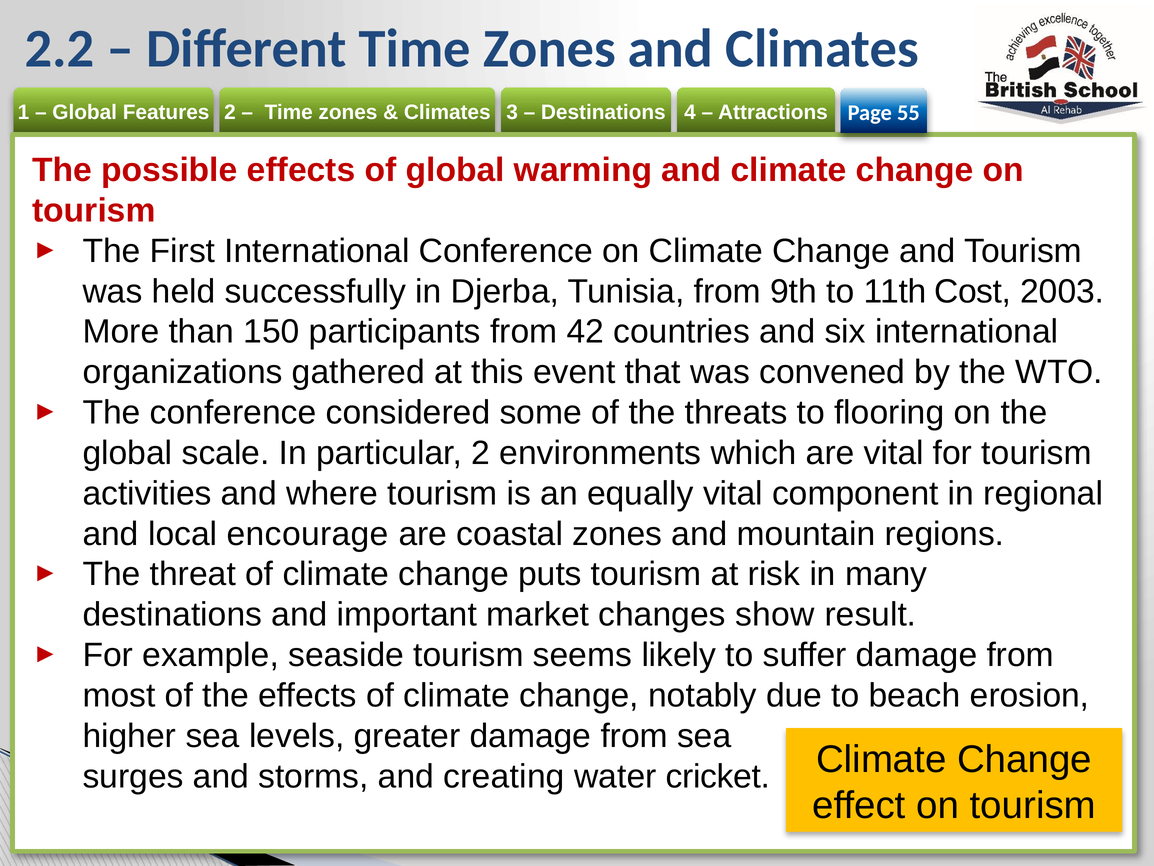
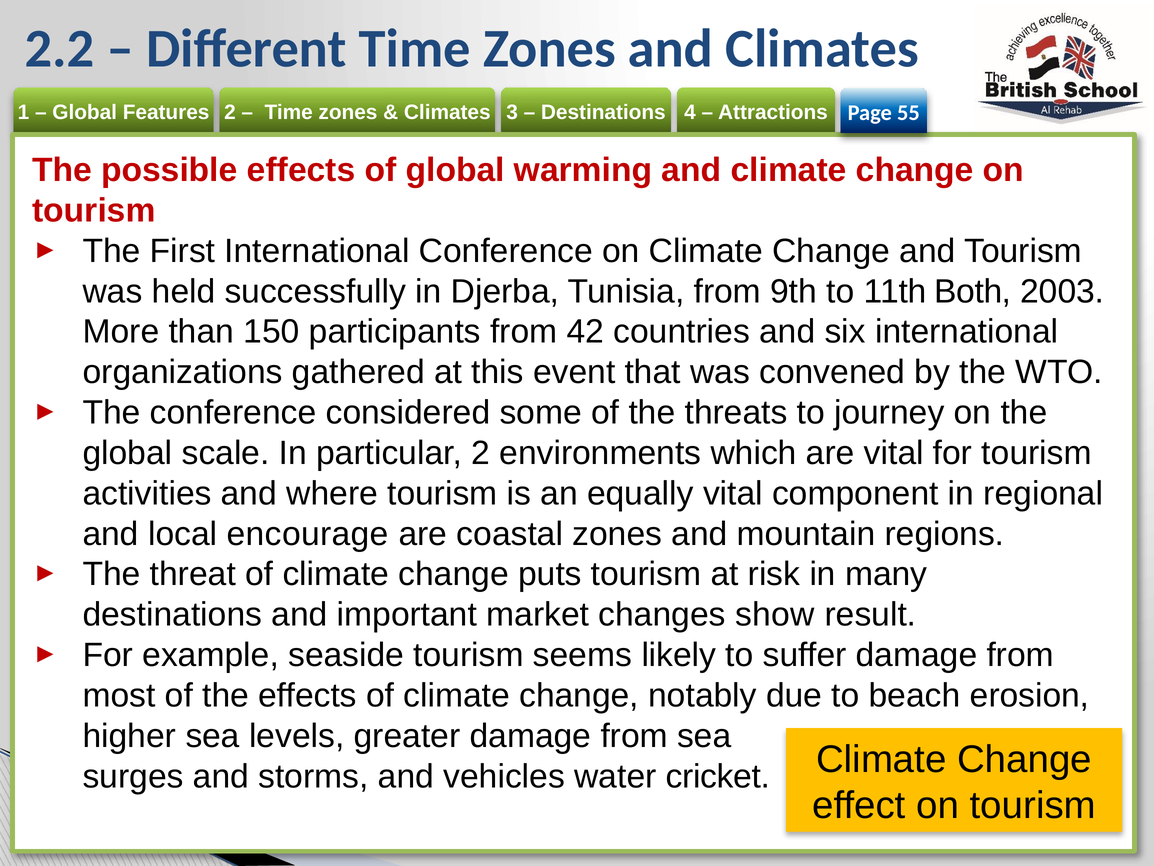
Cost: Cost -> Both
flooring: flooring -> journey
creating: creating -> vehicles
